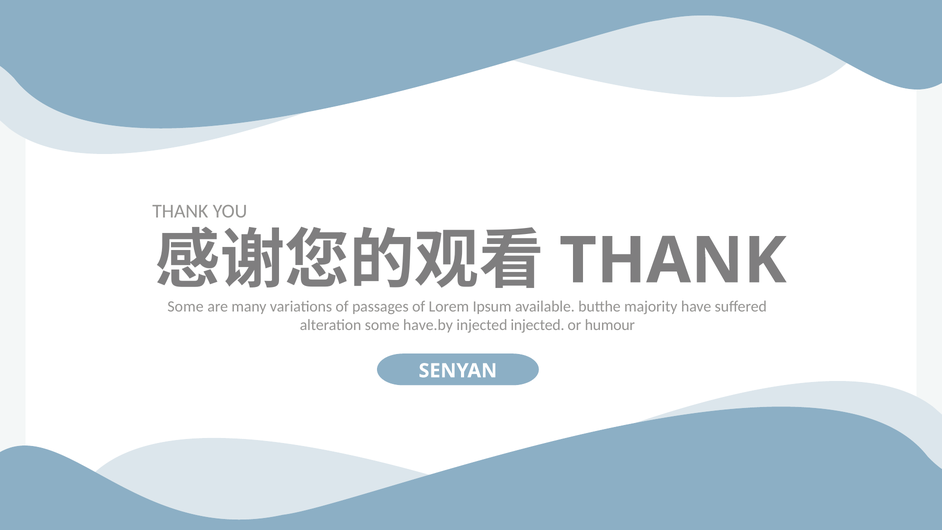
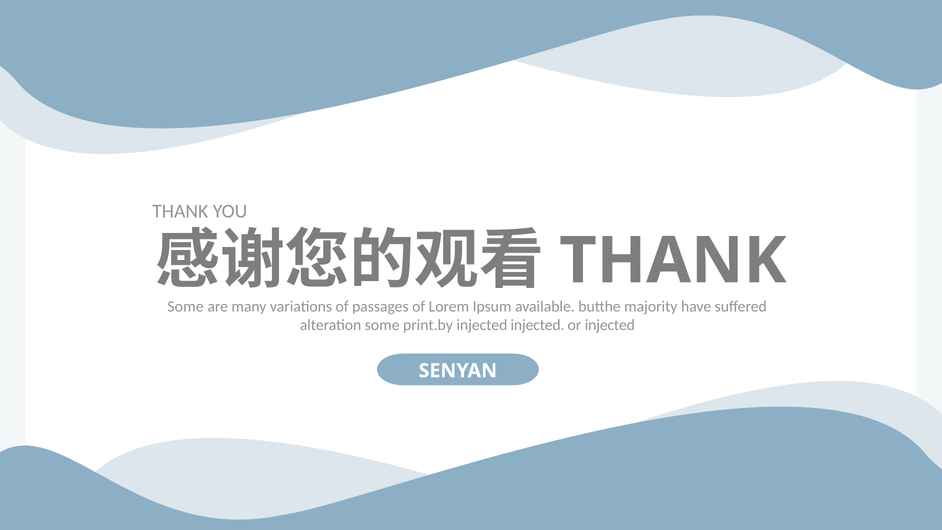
have.by: have.by -> print.by
or humour: humour -> injected
